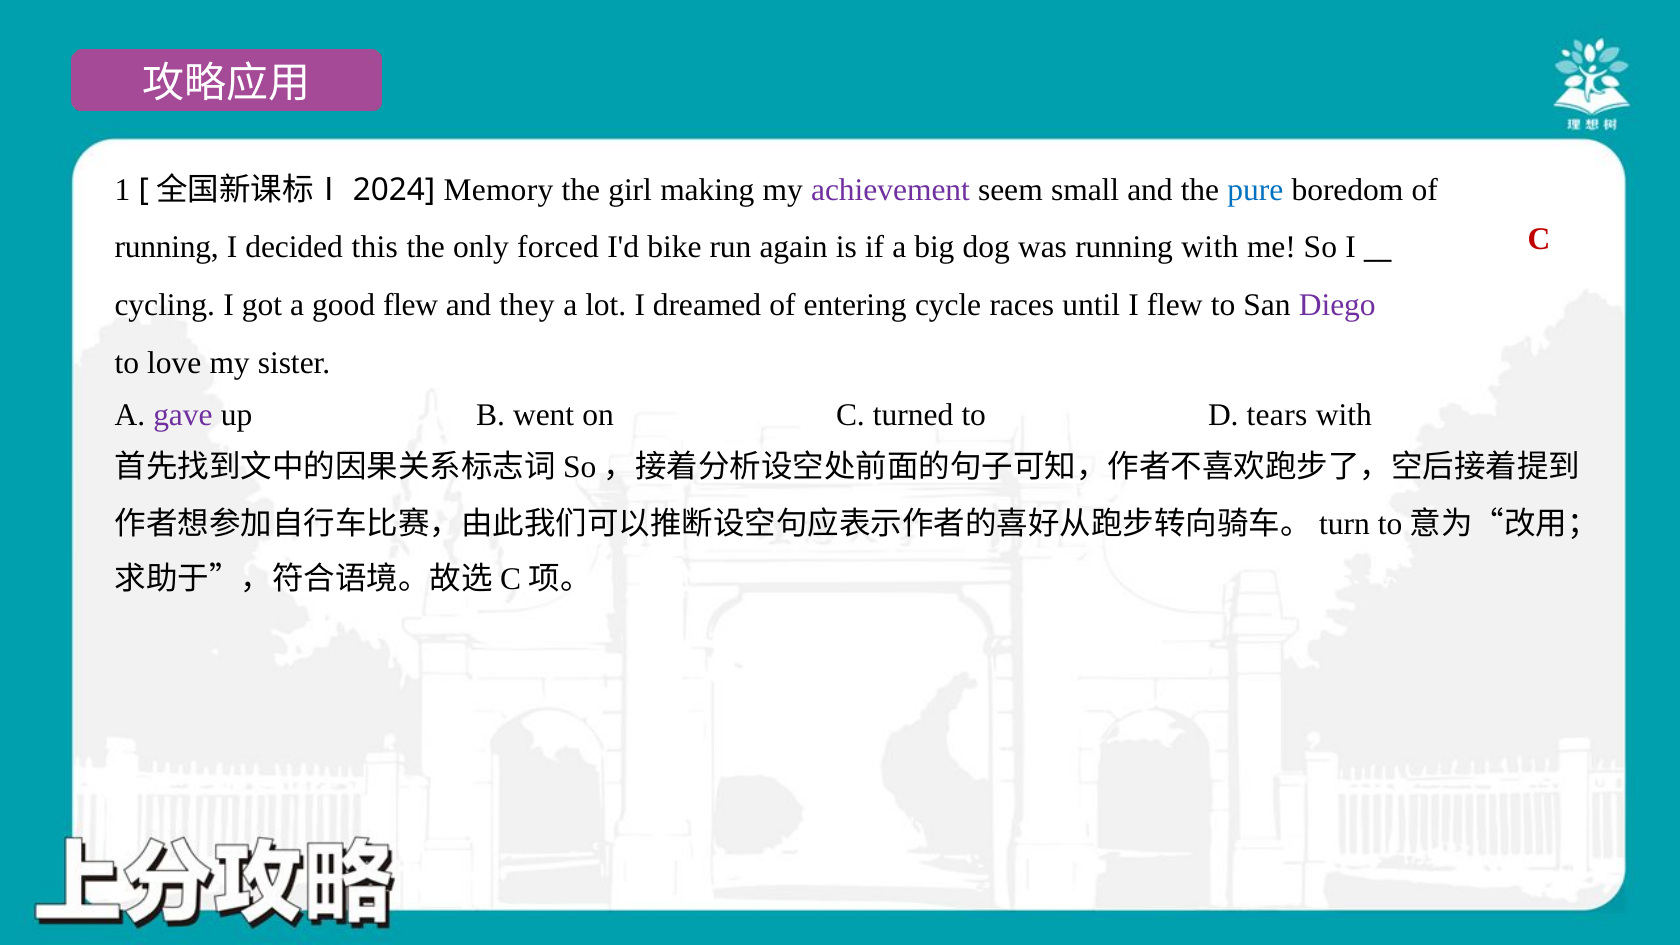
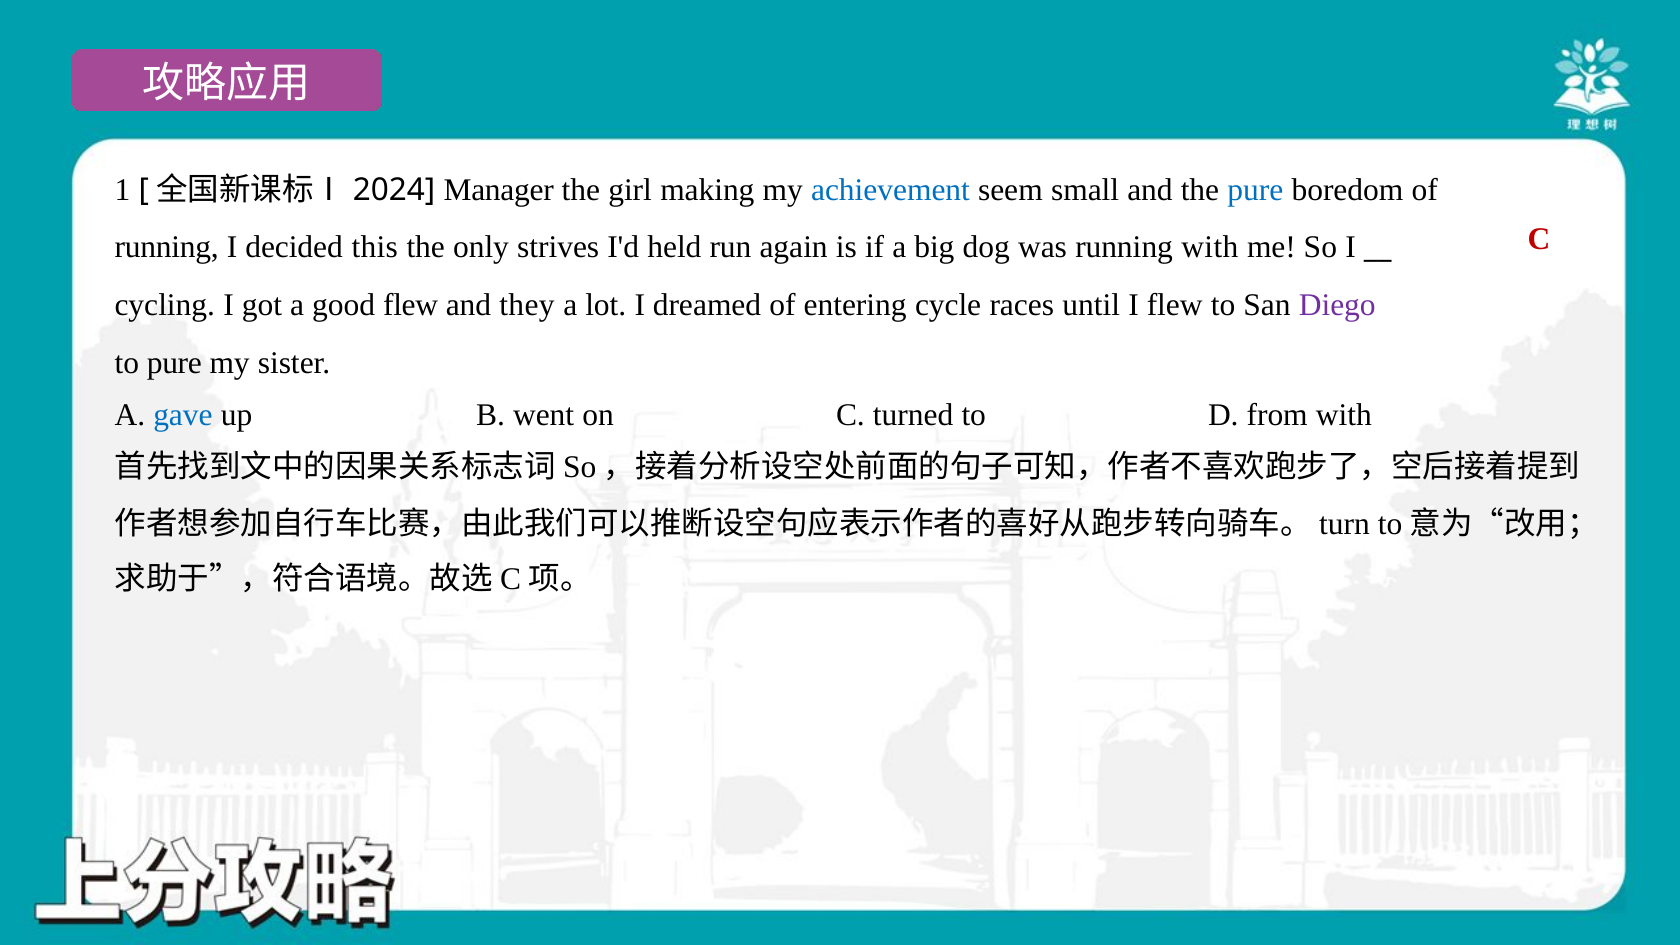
Memory: Memory -> Manager
achievement colour: purple -> blue
forced: forced -> strives
bike: bike -> held
to love: love -> pure
gave colour: purple -> blue
tears: tears -> from
